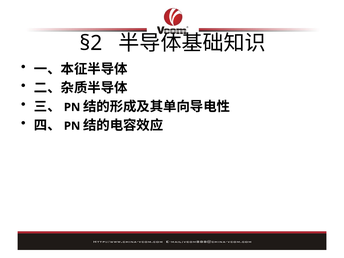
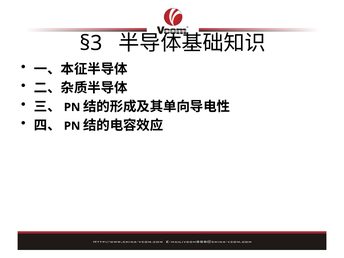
§2: §2 -> §3
